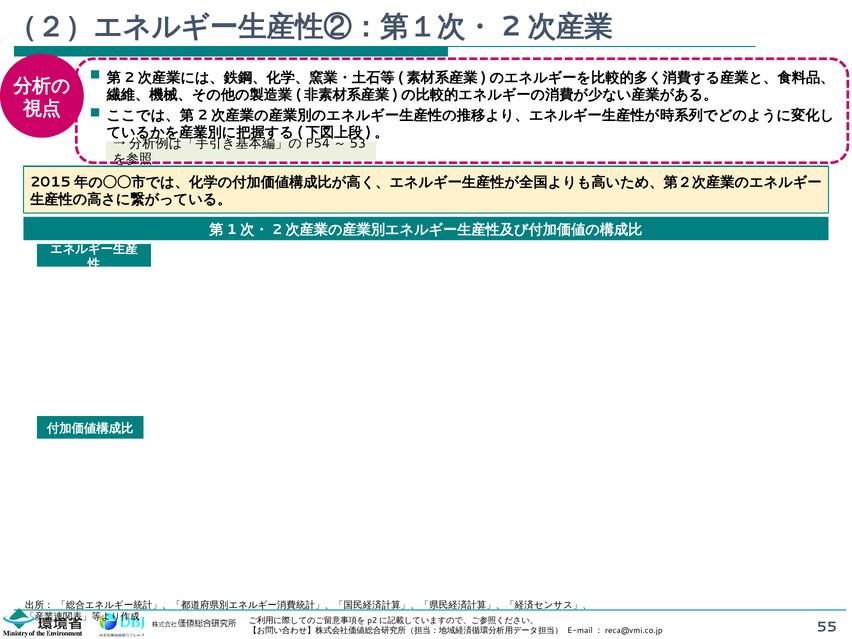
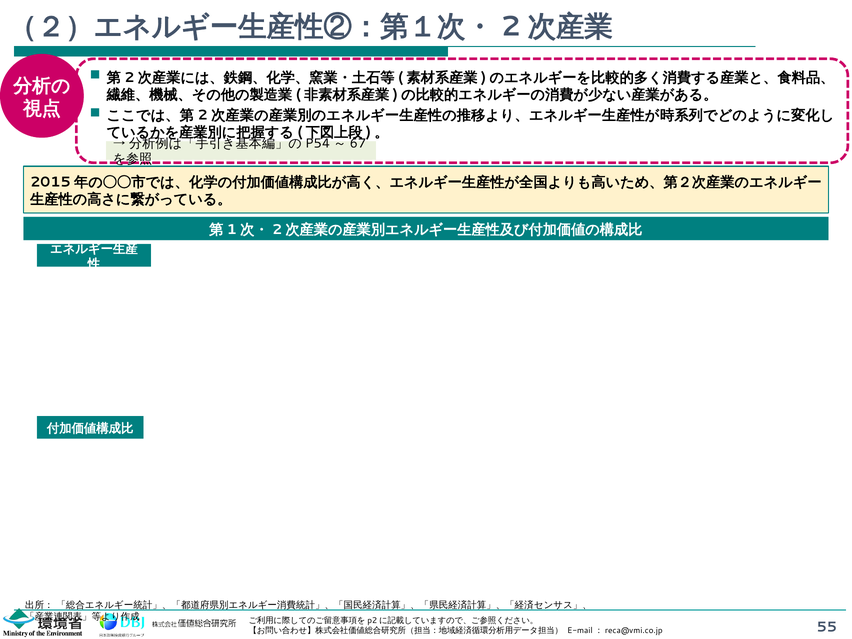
53: 53 -> 67
